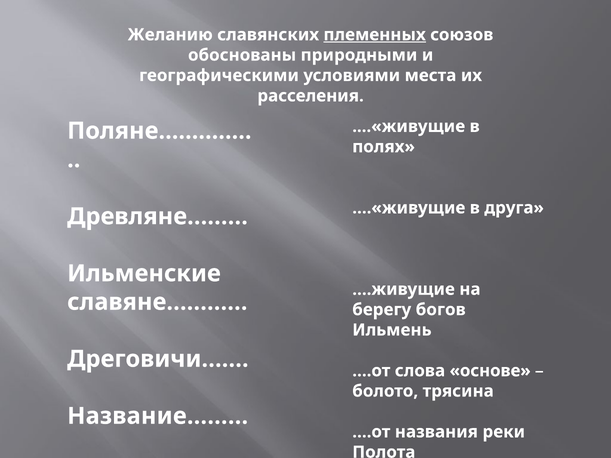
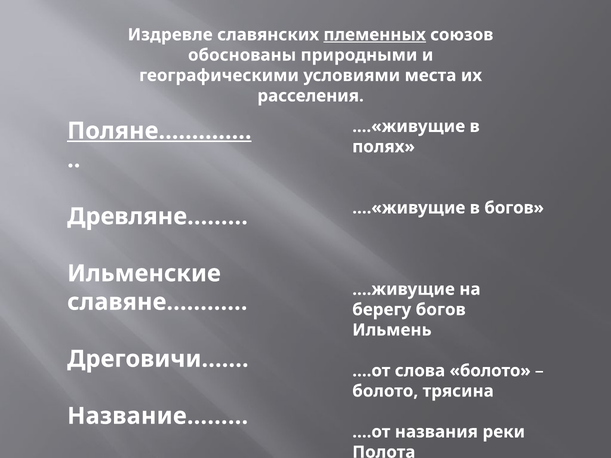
Желанию: Желанию -> Издревле
Поляне underline: none -> present
в друга: друга -> богов
слова основе: основе -> болото
